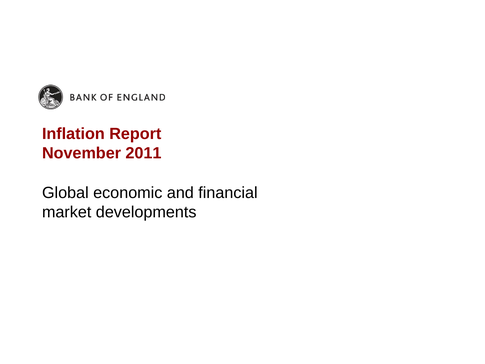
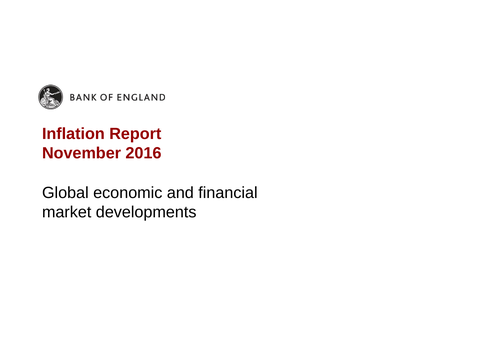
2011: 2011 -> 2016
